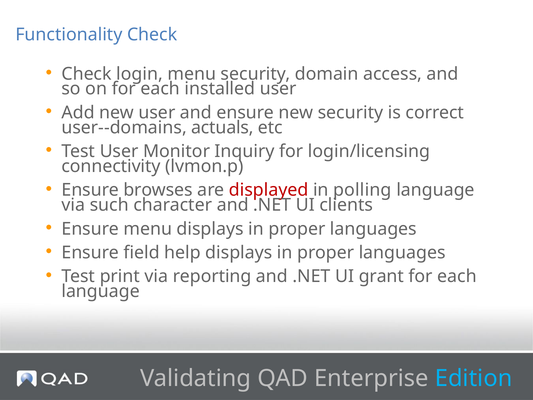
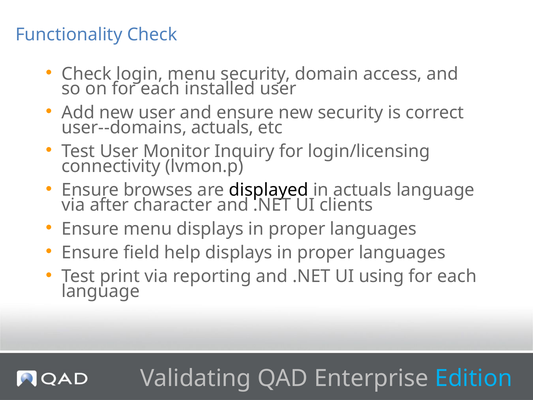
displayed colour: red -> black
in polling: polling -> actuals
such: such -> after
grant: grant -> using
